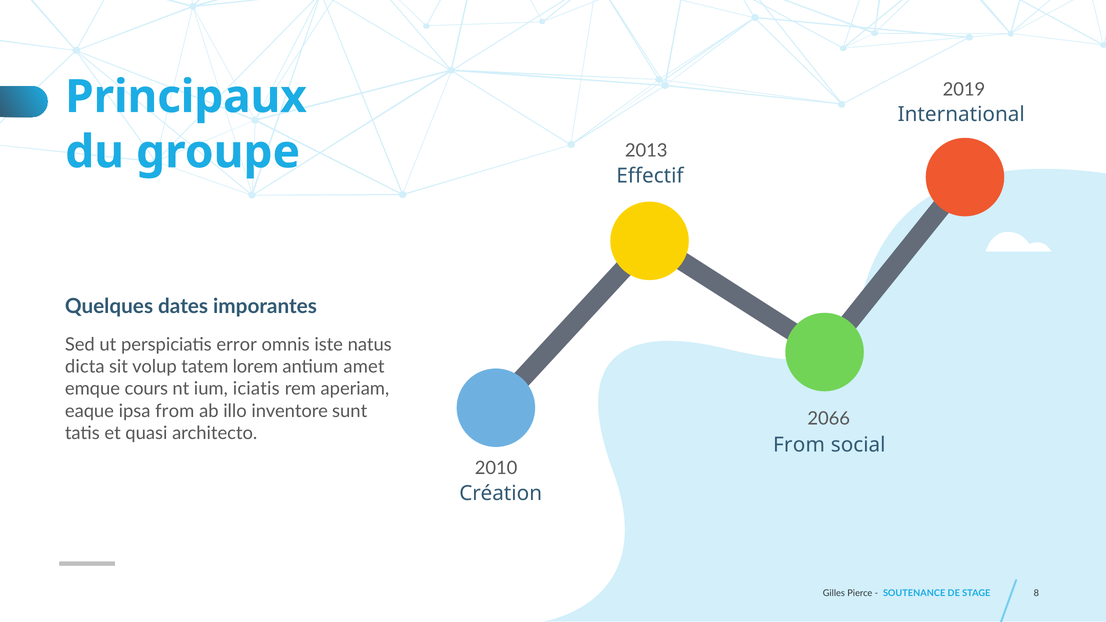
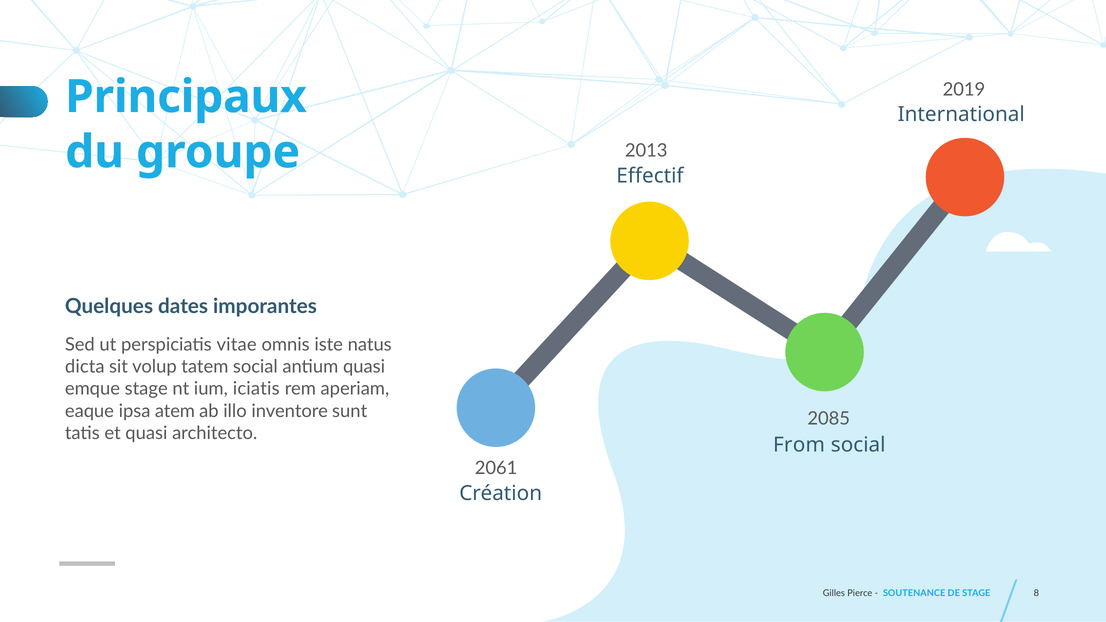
error: error -> vitae
tatem lorem: lorem -> social
antium amet: amet -> quasi
emque cours: cours -> stage
ipsa from: from -> atem
2066: 2066 -> 2085
2010: 2010 -> 2061
